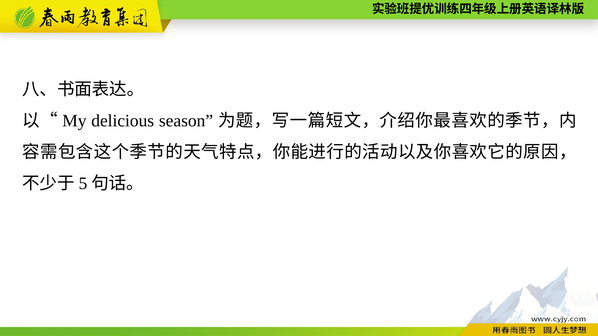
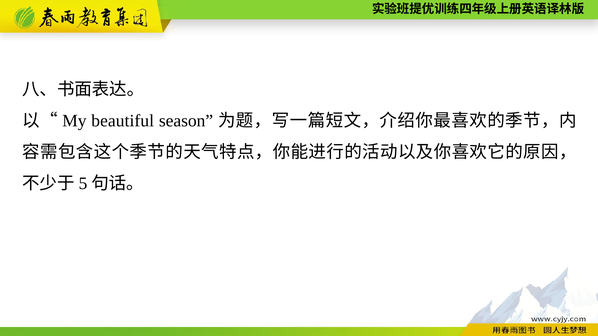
delicious: delicious -> beautiful
